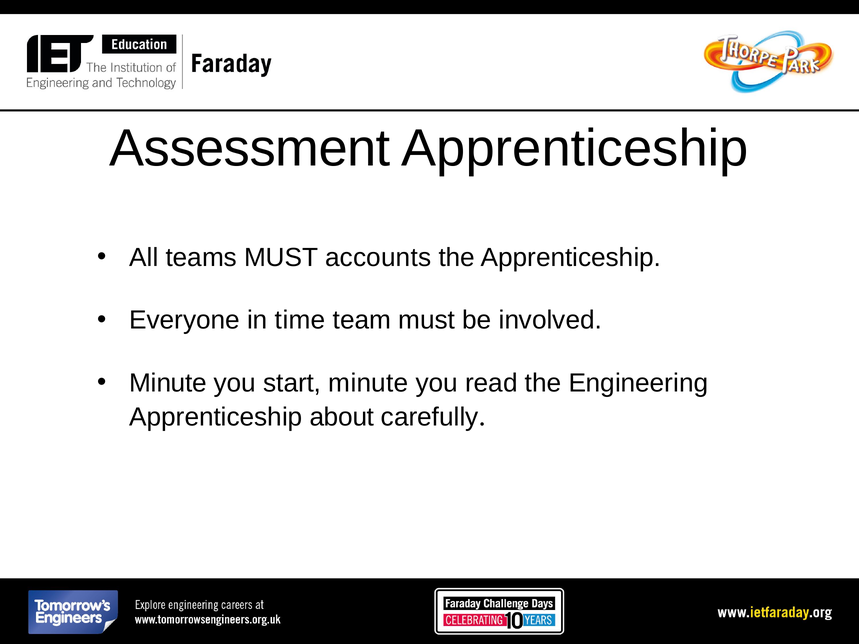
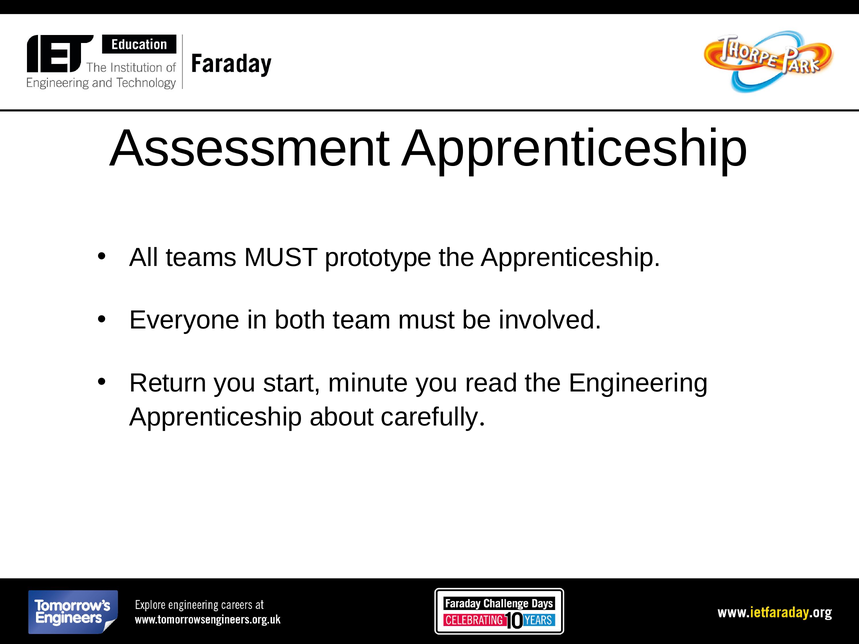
accounts: accounts -> prototype
time: time -> both
Minute at (168, 383): Minute -> Return
